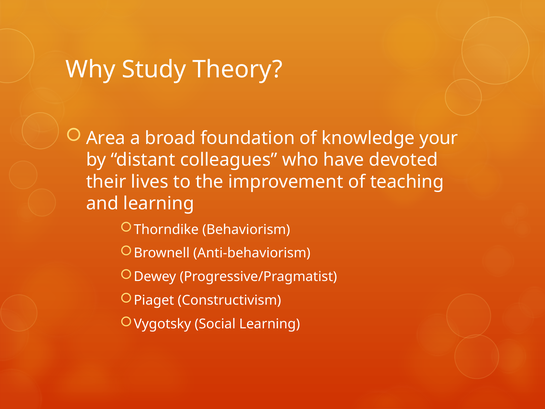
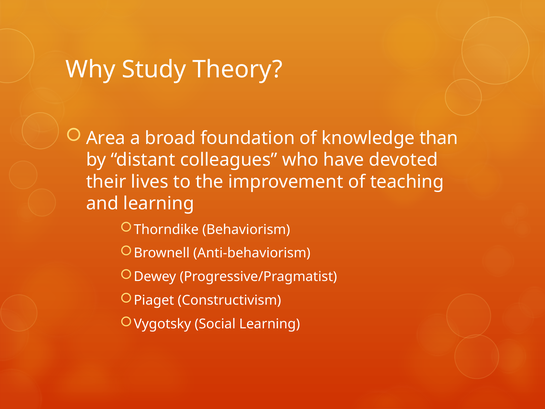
your: your -> than
